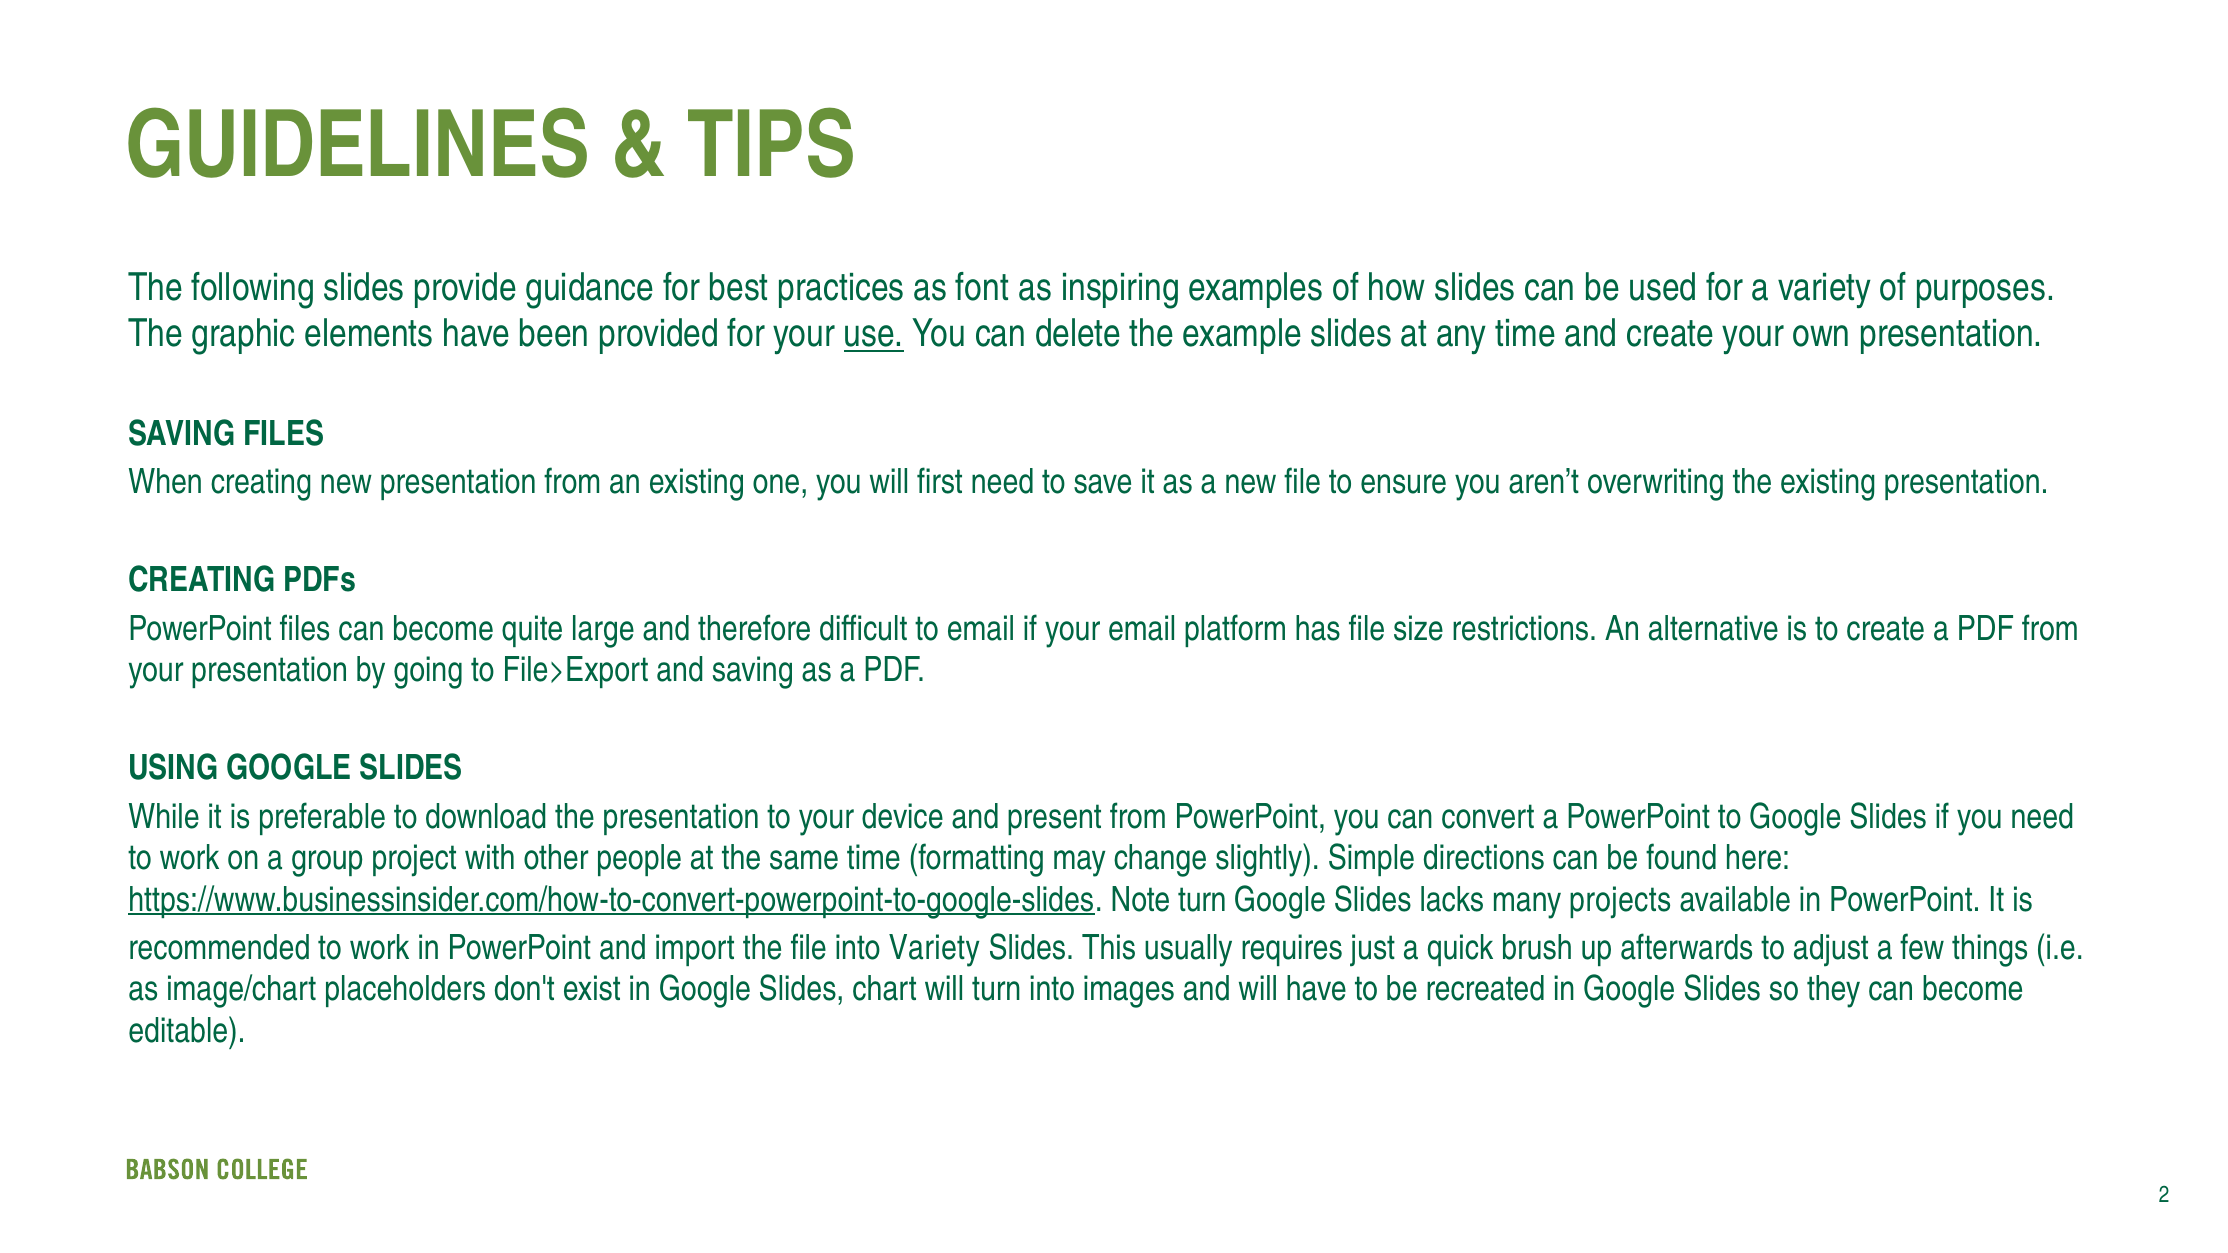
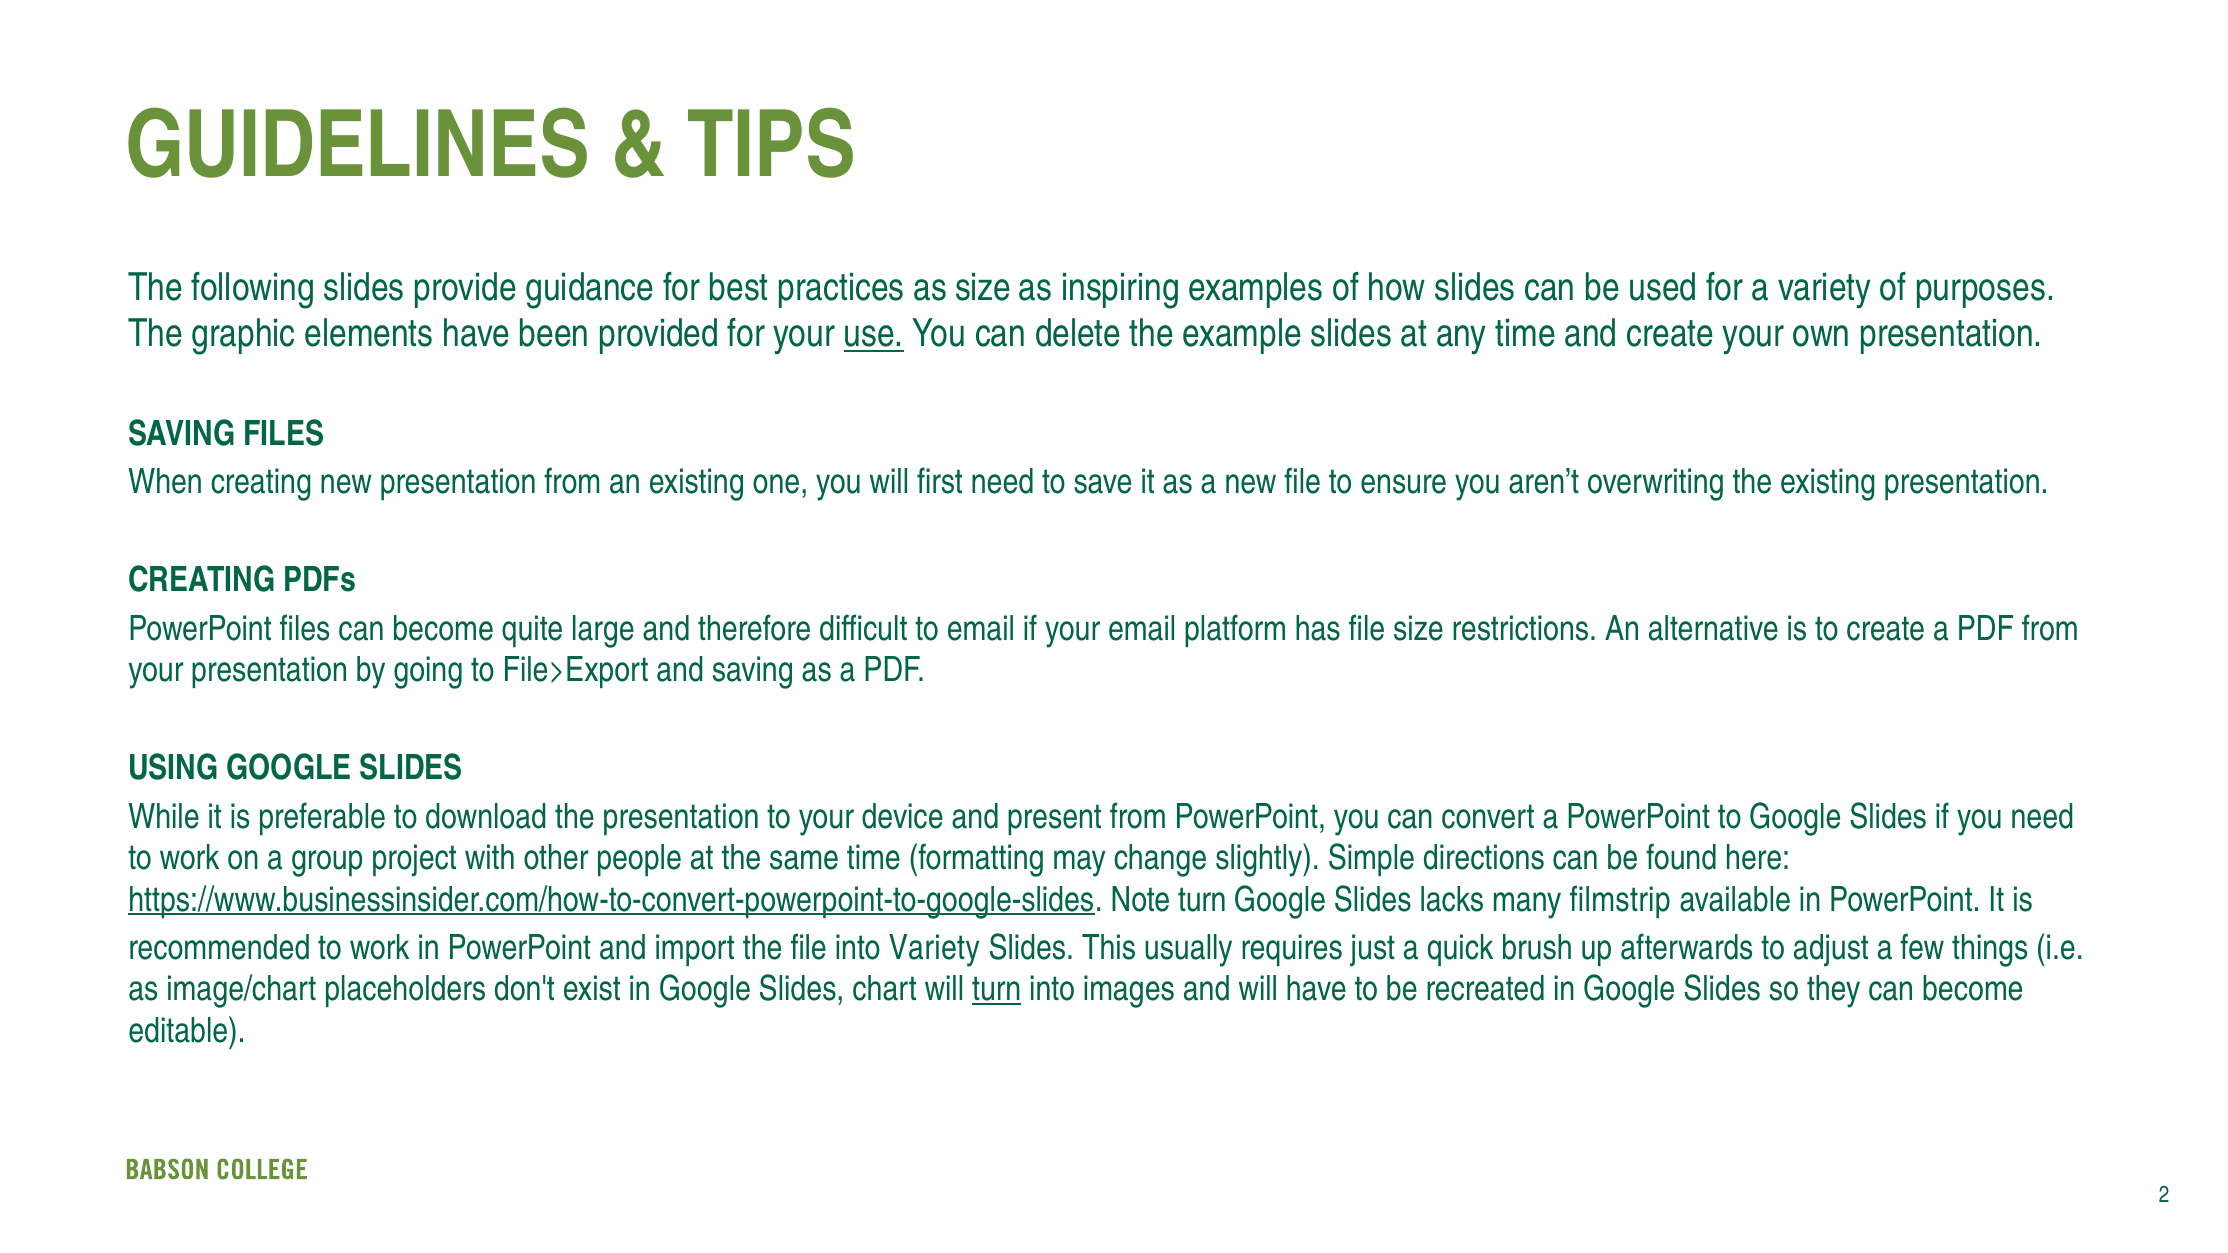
as font: font -> size
projects: projects -> filmstrip
turn at (997, 990) underline: none -> present
